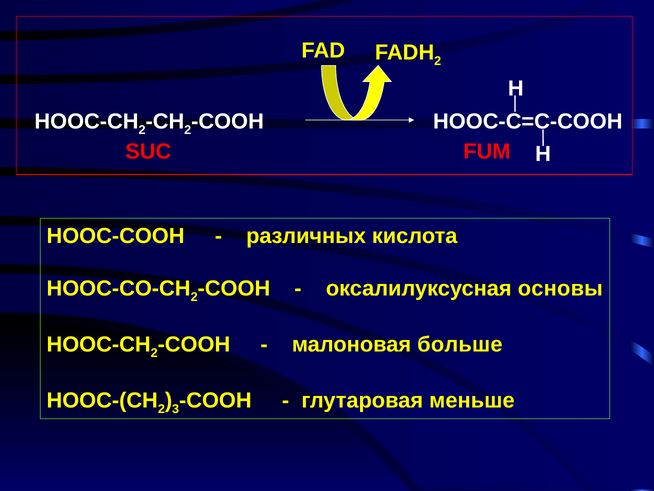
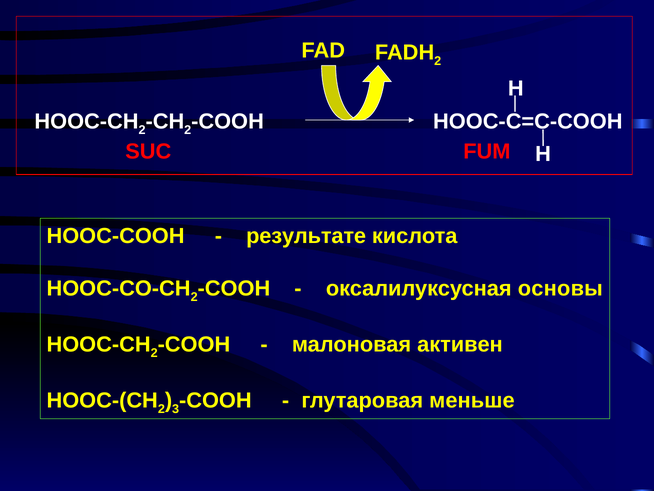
различных: различных -> результате
больше: больше -> активен
